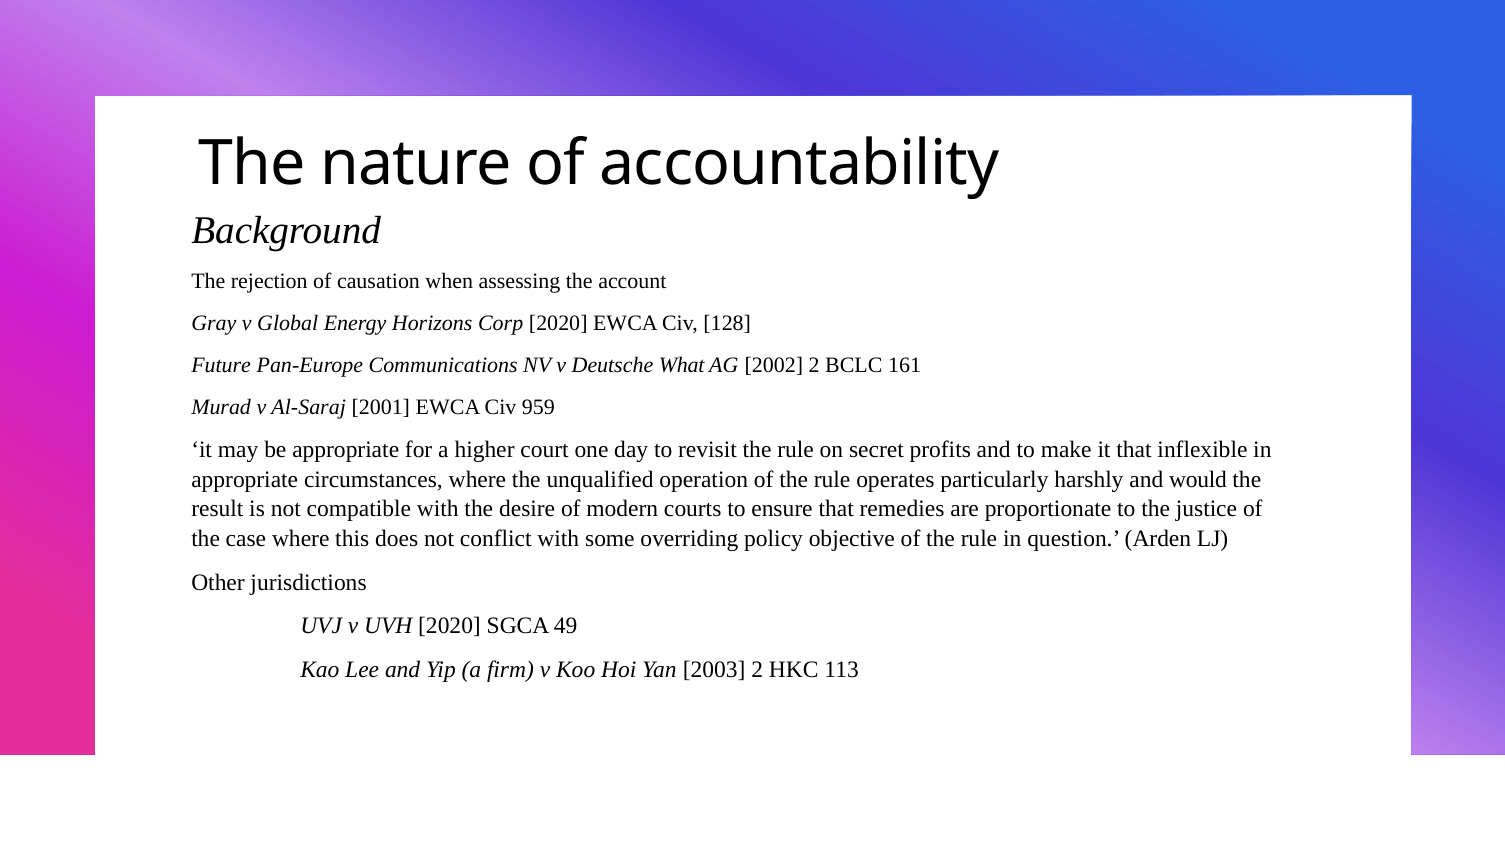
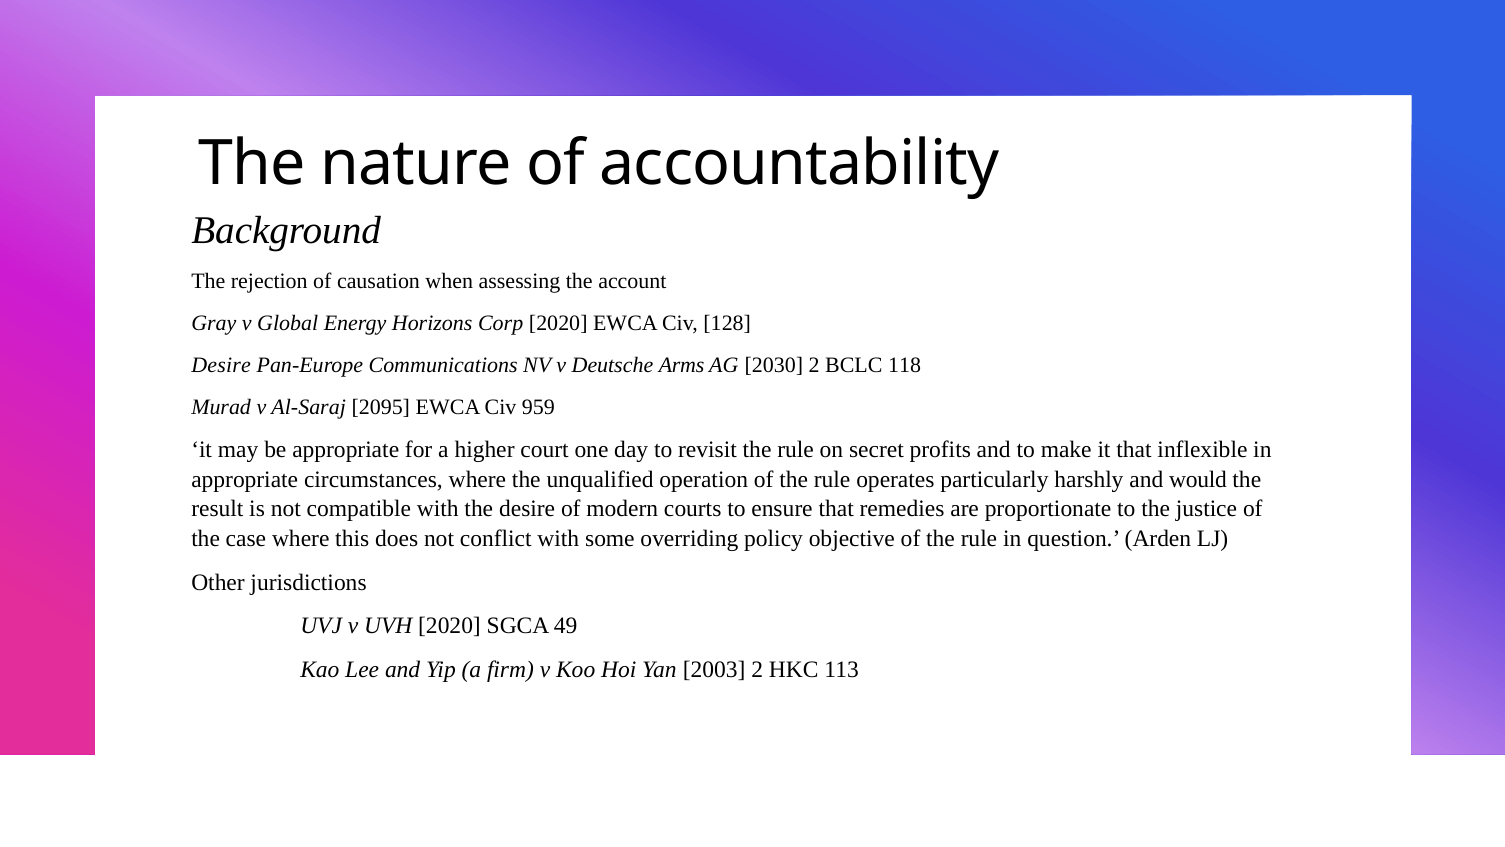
Future at (221, 365): Future -> Desire
What: What -> Arms
2002: 2002 -> 2030
161: 161 -> 118
2001: 2001 -> 2095
